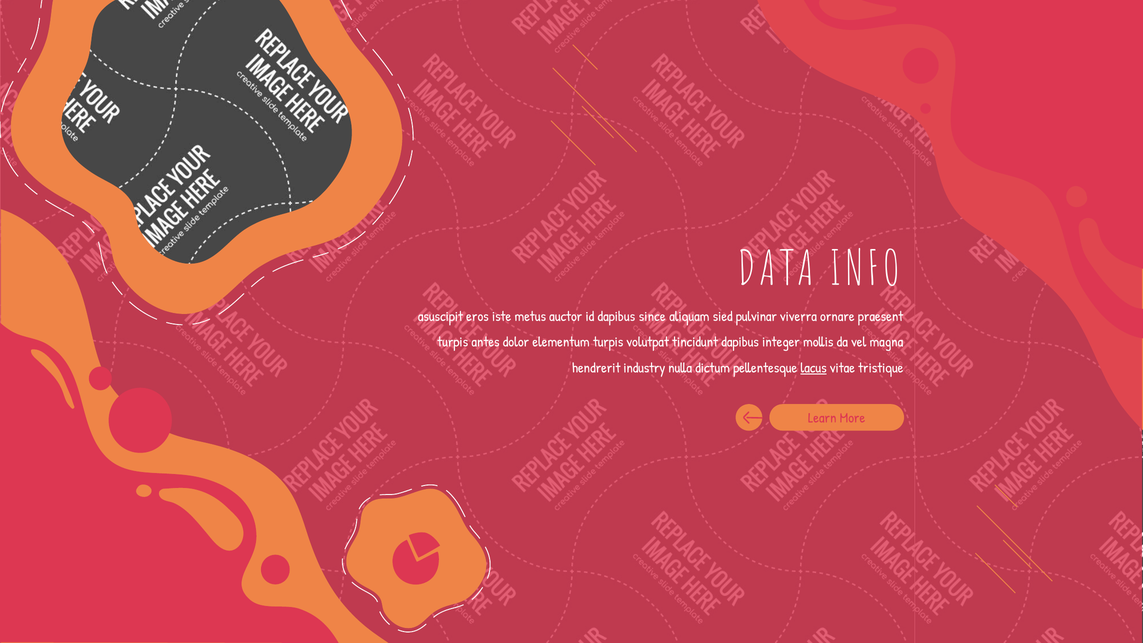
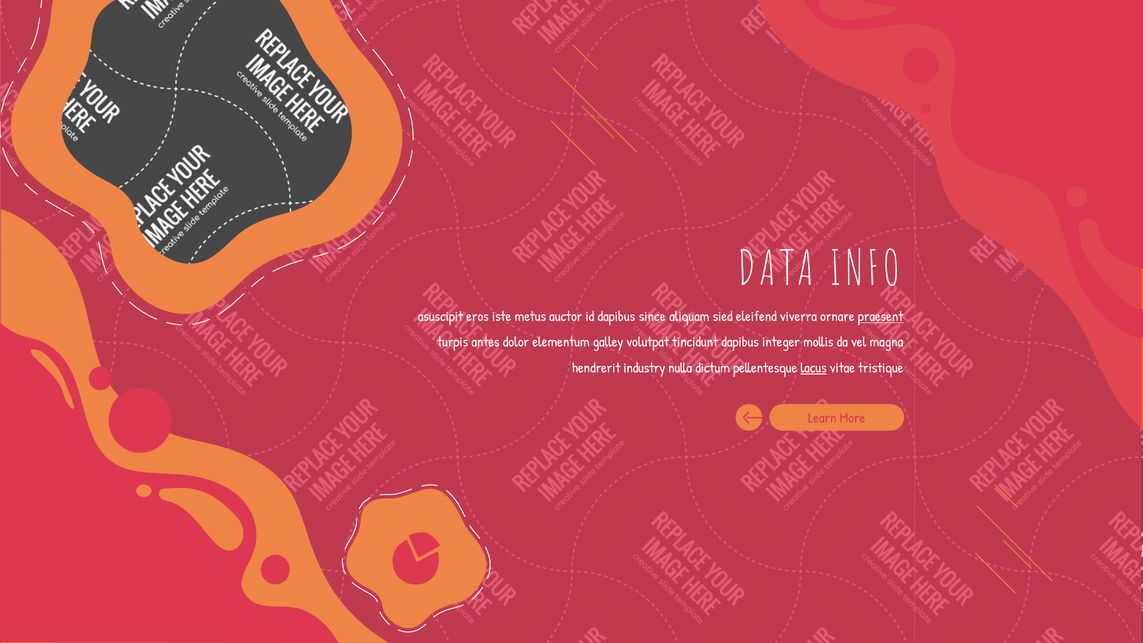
pulvinar: pulvinar -> eleifend
praesent underline: none -> present
elementum turpis: turpis -> galley
